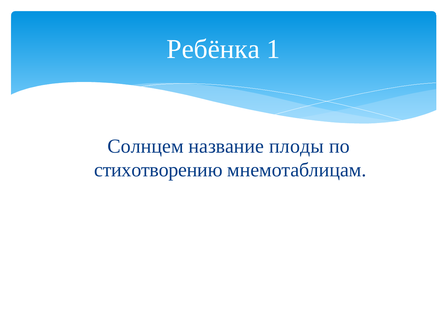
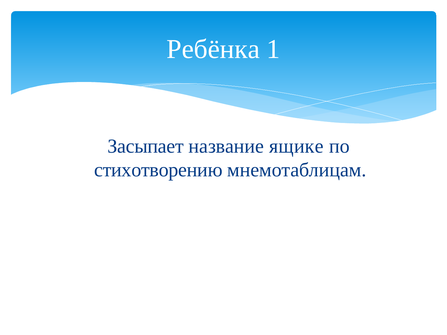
Солнцем: Солнцем -> Засыпает
плоды: плоды -> ящике
